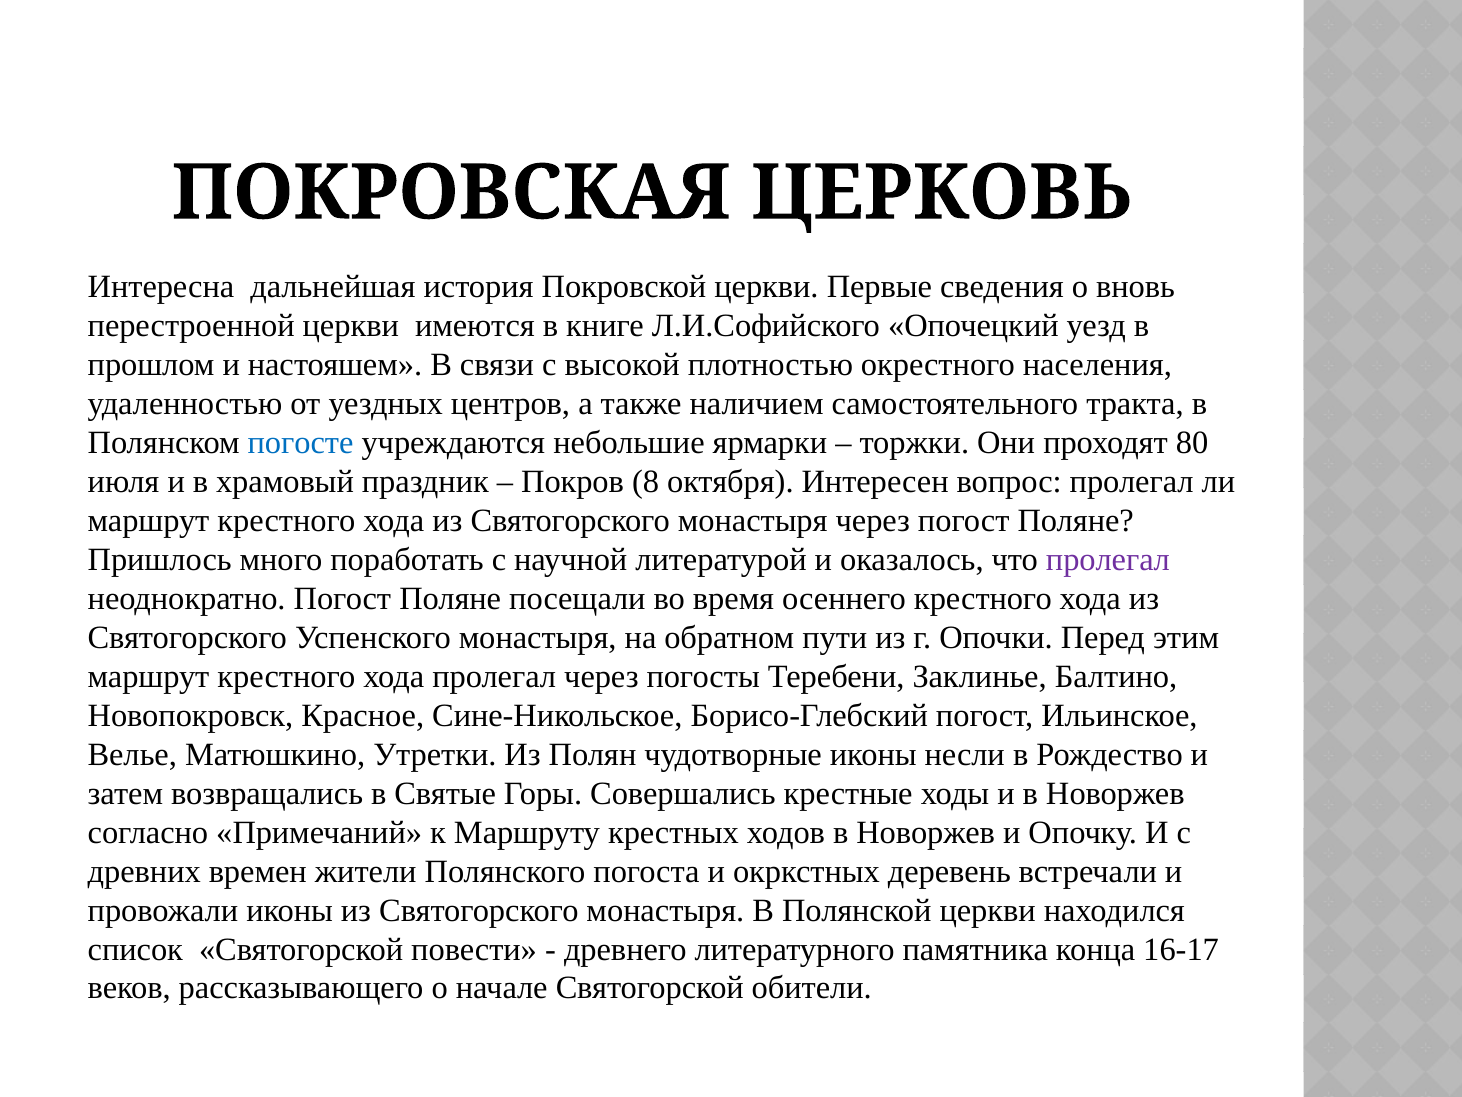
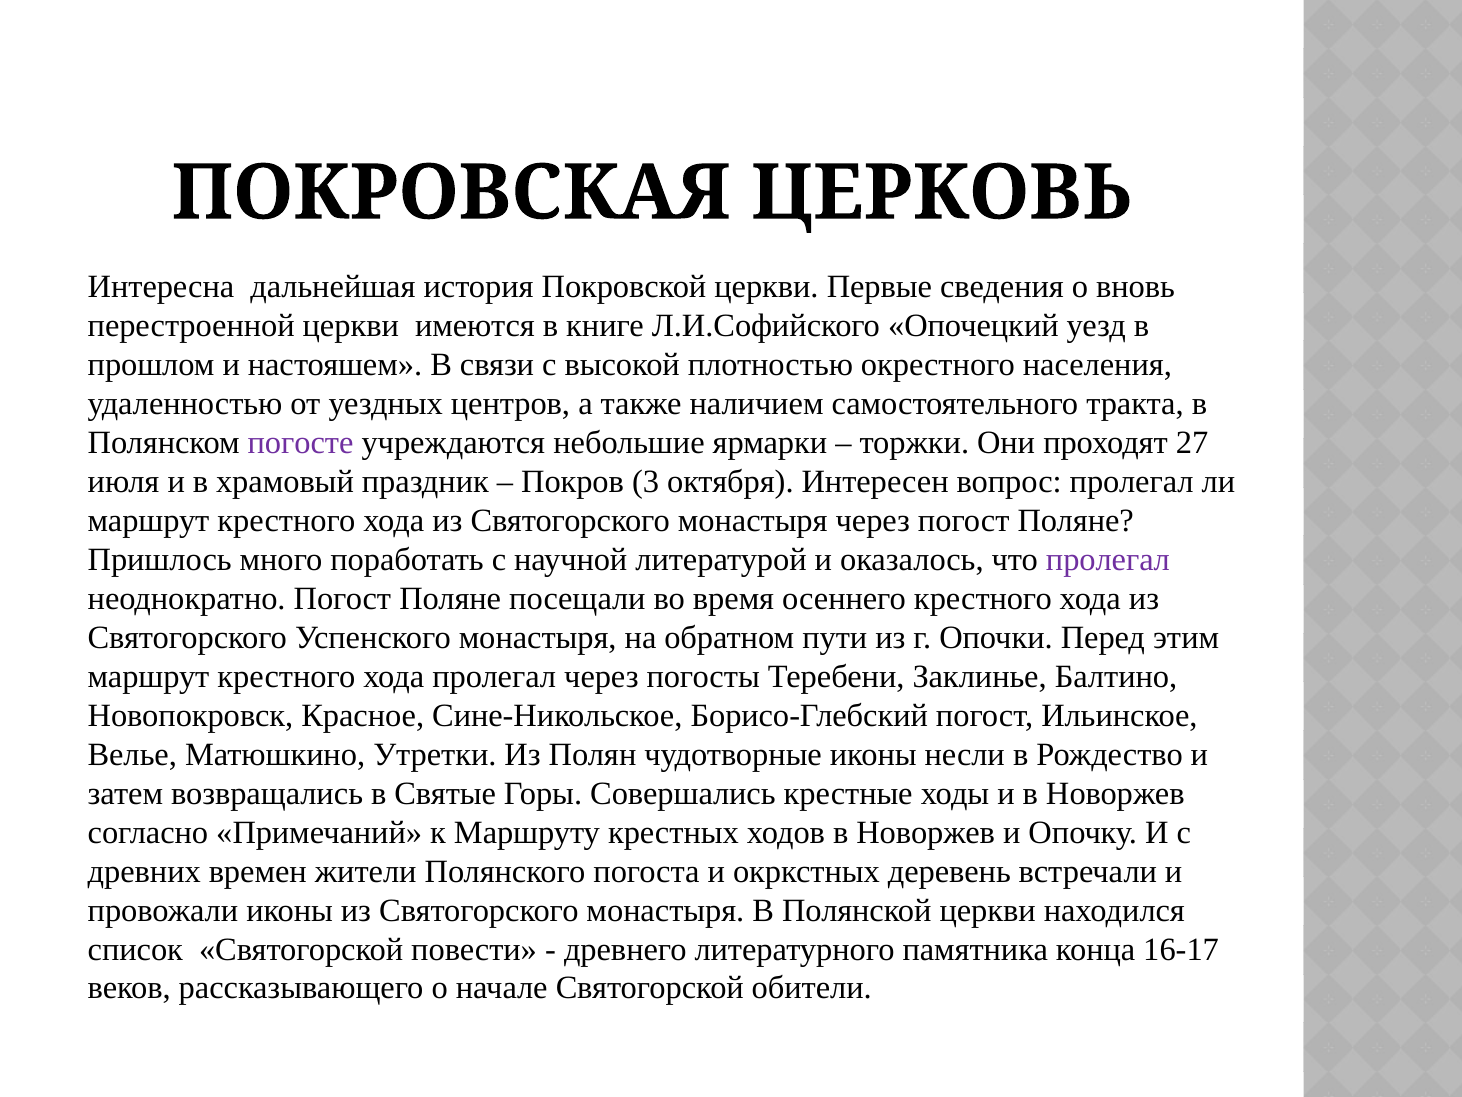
погосте colour: blue -> purple
80: 80 -> 27
8: 8 -> 3
